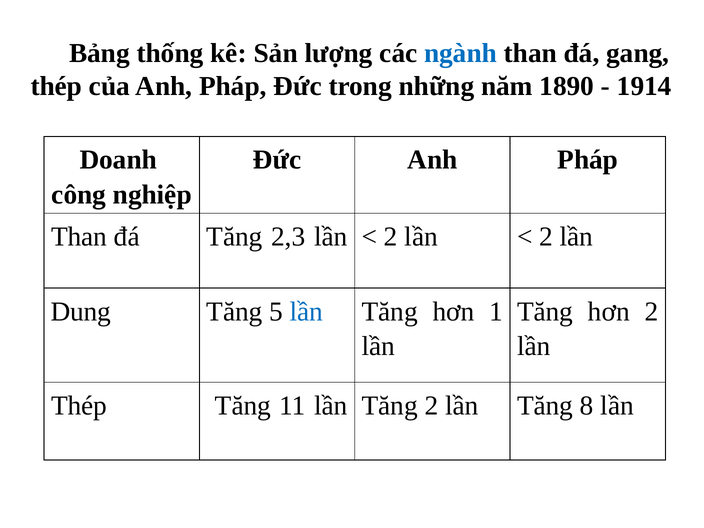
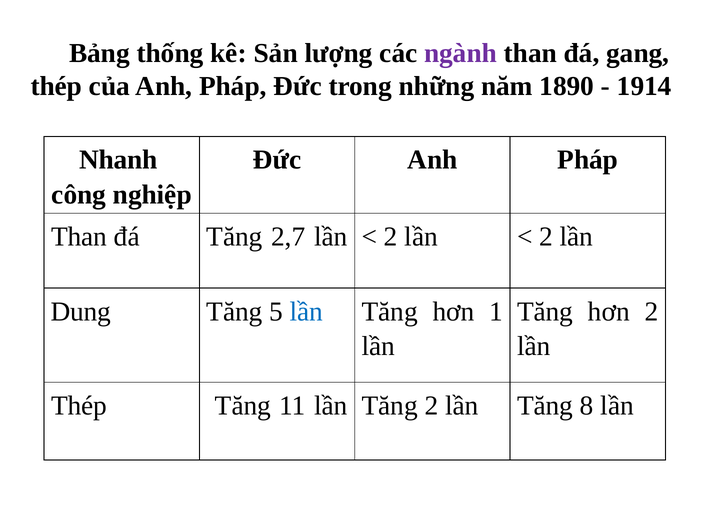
ngành colour: blue -> purple
Doanh: Doanh -> Nhanh
2,3: 2,3 -> 2,7
